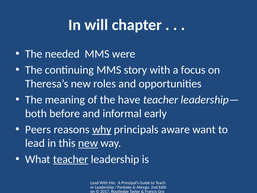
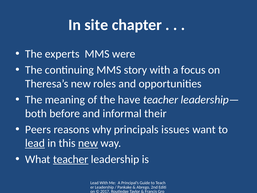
will: will -> site
needed: needed -> experts
early: early -> their
why underline: present -> none
aware: aware -> issues
lead at (35, 143) underline: none -> present
